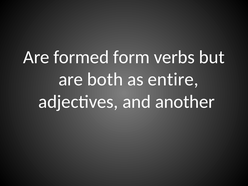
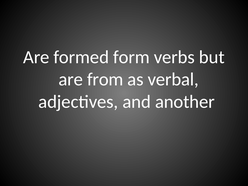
both: both -> from
entire: entire -> verbal
